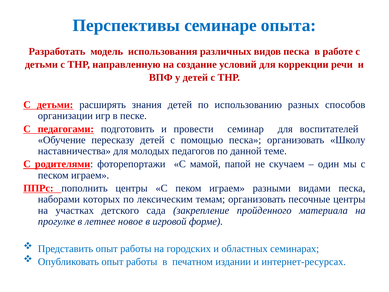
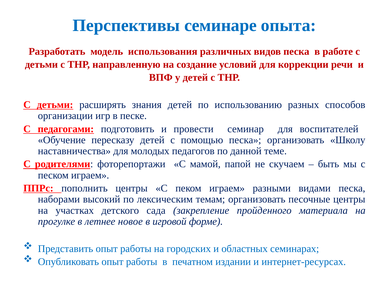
один: один -> быть
которых: которых -> высокий
